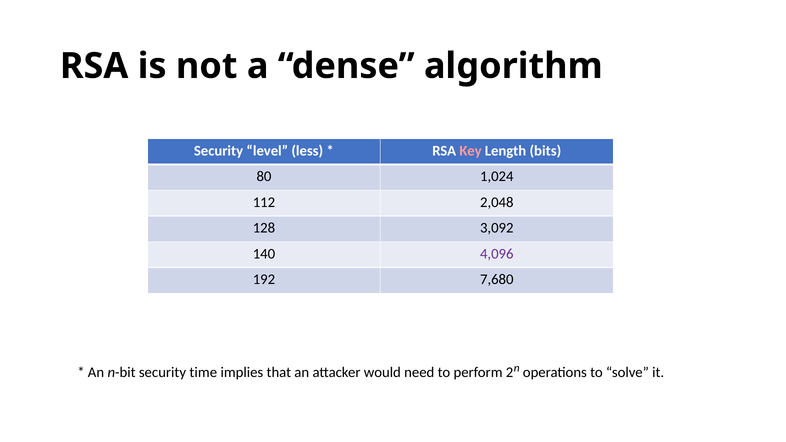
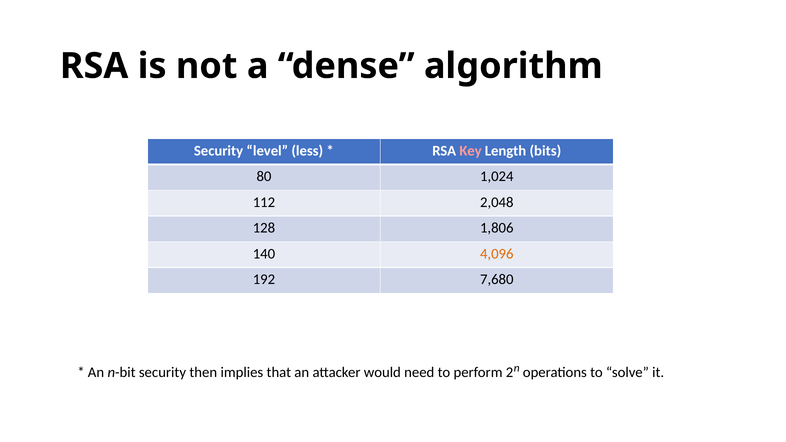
3,092: 3,092 -> 1,806
4,096 colour: purple -> orange
time: time -> then
